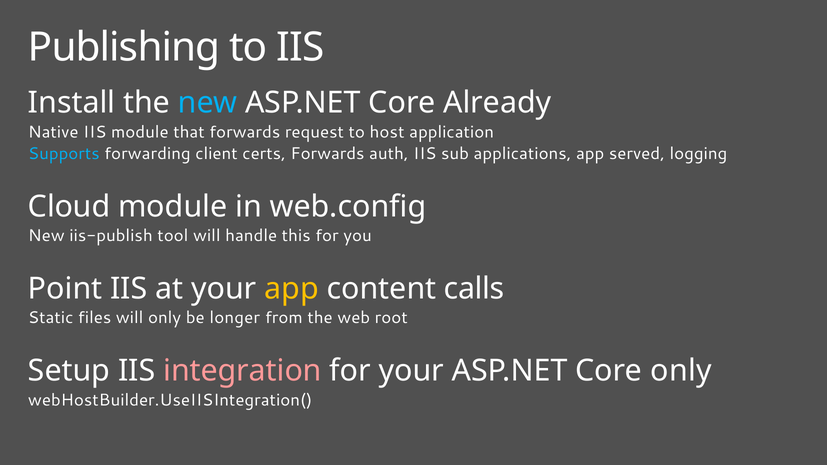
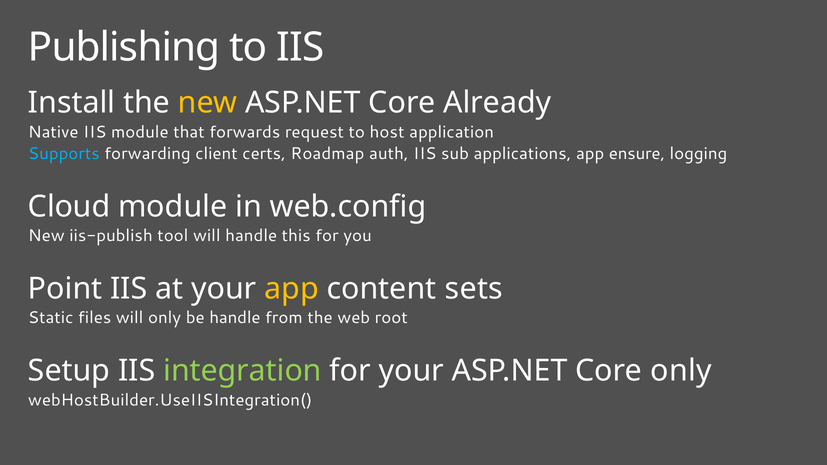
new at (208, 103) colour: light blue -> yellow
certs Forwards: Forwards -> Roadmap
served: served -> ensure
calls: calls -> sets
be longer: longer -> handle
integration colour: pink -> light green
